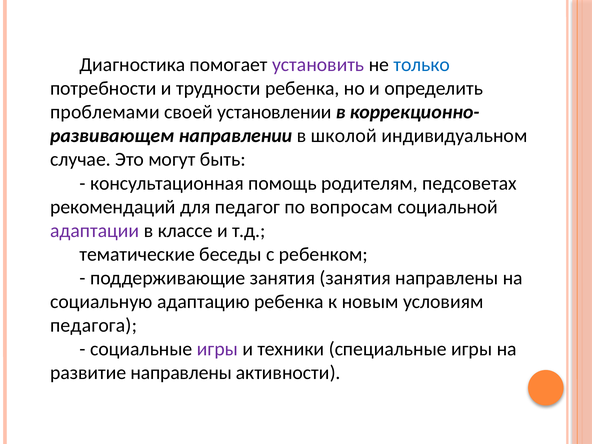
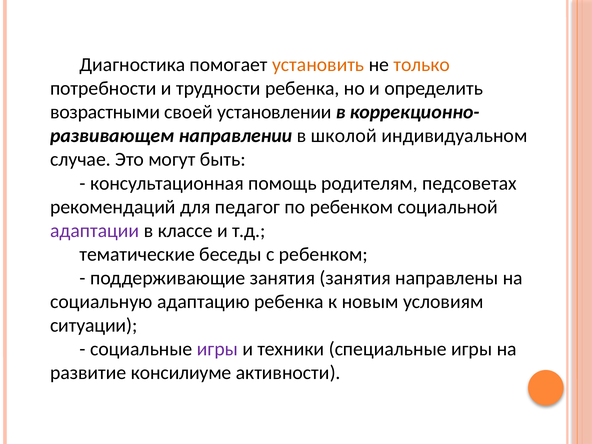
установить colour: purple -> orange
только colour: blue -> orange
проблемами: проблемами -> возрастными
по вопросам: вопросам -> ребенком
педагога: педагога -> ситуации
развитие направлены: направлены -> консилиуме
